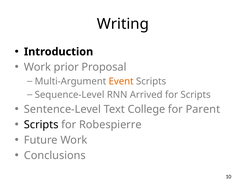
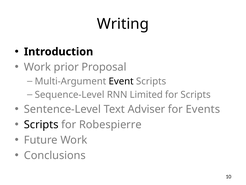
Event colour: orange -> black
Arrived: Arrived -> Limited
College: College -> Adviser
Parent: Parent -> Events
